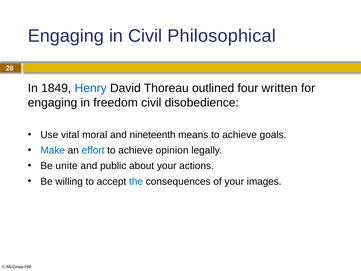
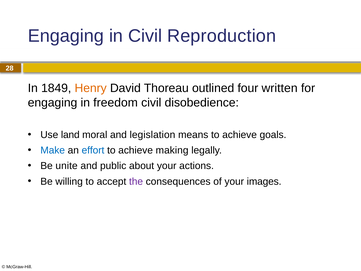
Philosophical: Philosophical -> Reproduction
Henry colour: blue -> orange
vital: vital -> land
nineteenth: nineteenth -> legislation
opinion: opinion -> making
the colour: blue -> purple
